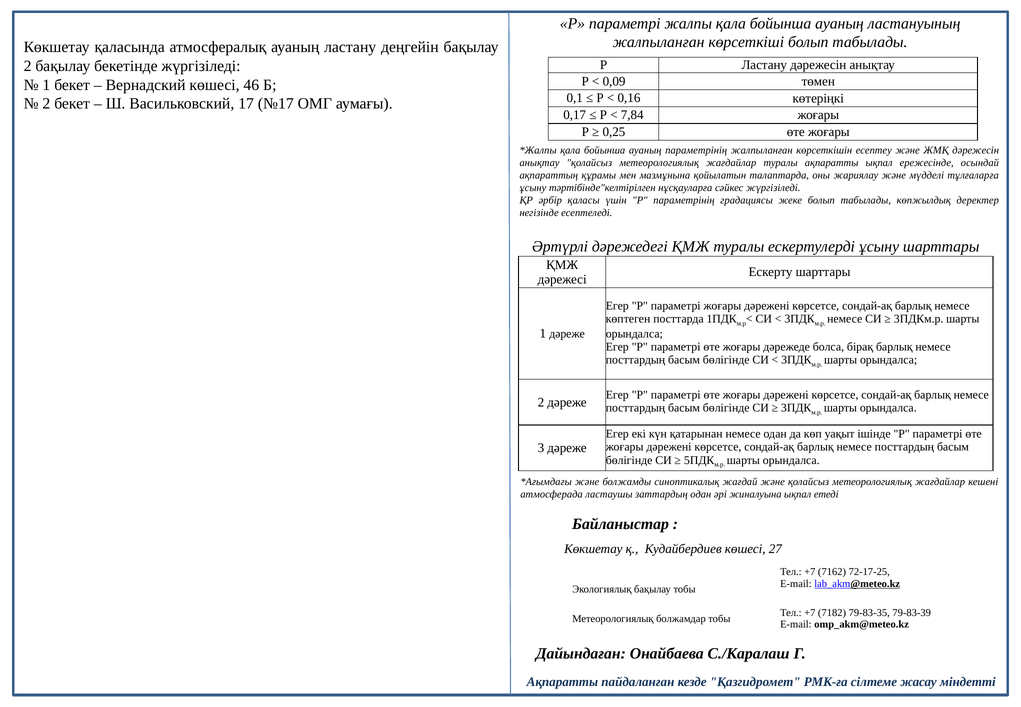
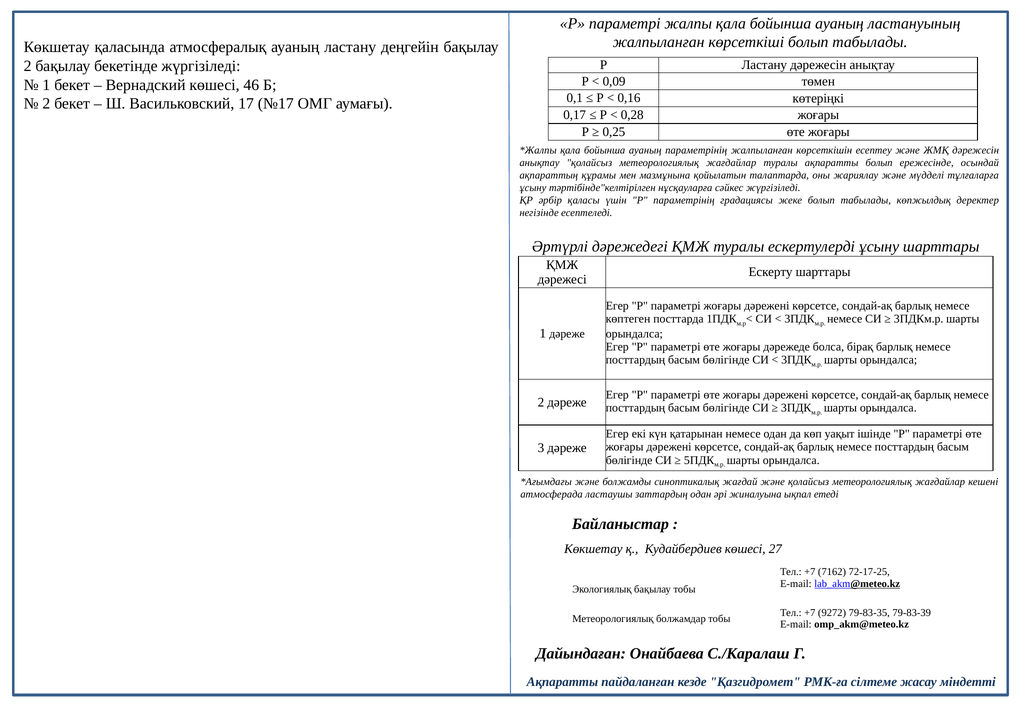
7,84: 7,84 -> 0,28
ақпаратты ықпал: ықпал -> болып
7182: 7182 -> 9272
